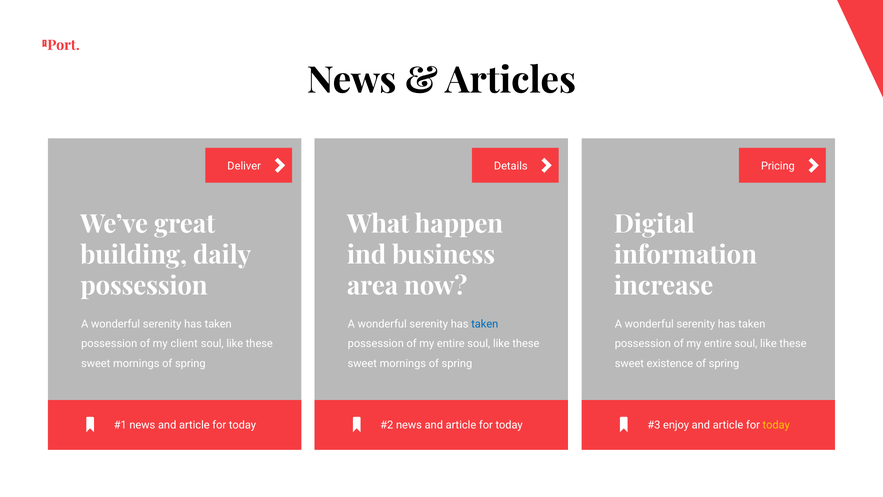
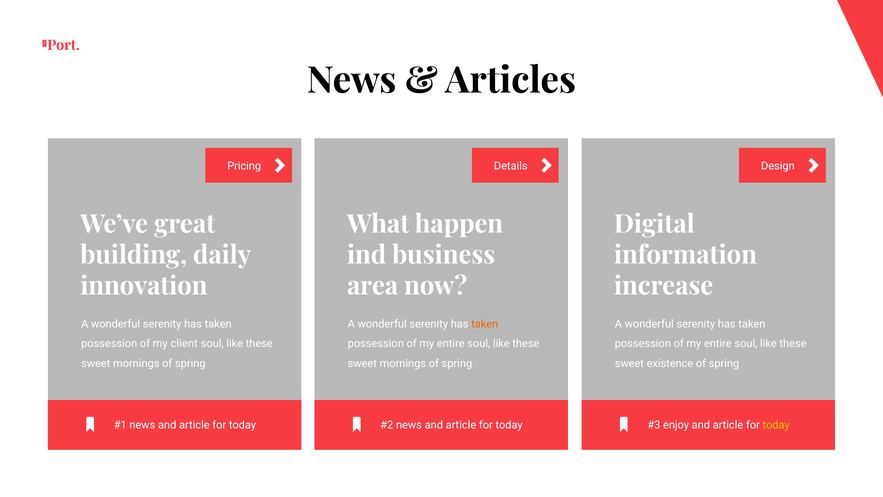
Deliver: Deliver -> Pricing
Pricing: Pricing -> Design
possession at (144, 286): possession -> innovation
taken at (485, 324) colour: blue -> orange
